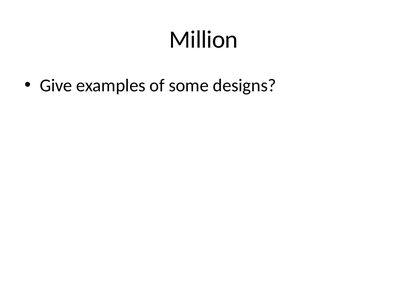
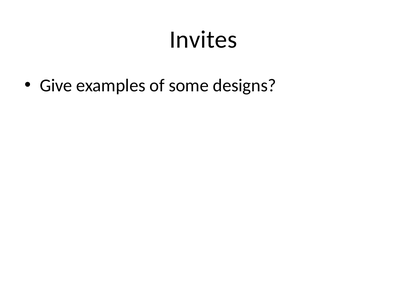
Million: Million -> Invites
